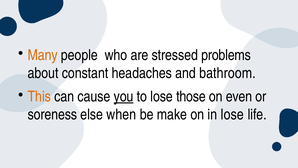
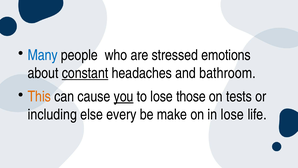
Many colour: orange -> blue
problems: problems -> emotions
constant underline: none -> present
even: even -> tests
soreness: soreness -> including
when: when -> every
